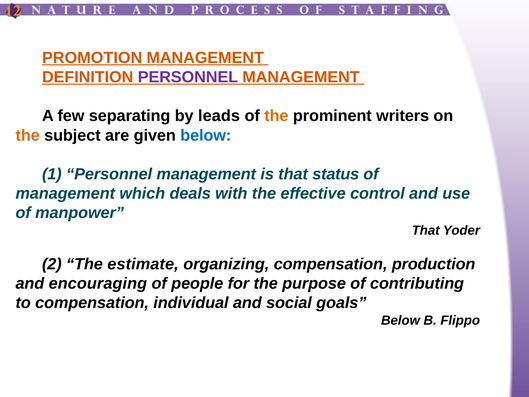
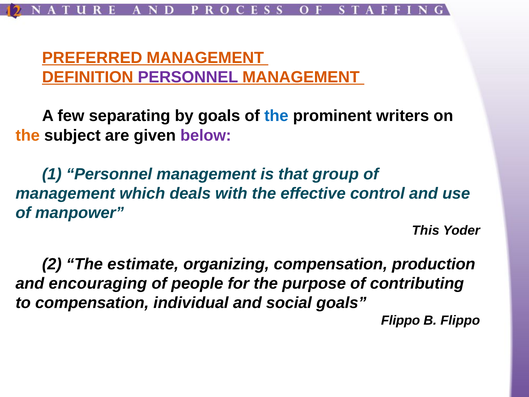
PROMOTION: PROMOTION -> PREFERRED
by leads: leads -> goals
the at (276, 116) colour: orange -> blue
below at (206, 135) colour: blue -> purple
status: status -> group
That at (426, 230): That -> This
Below at (400, 320): Below -> Flippo
